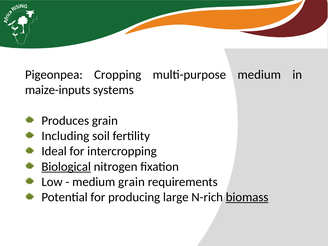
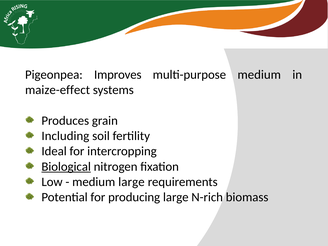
Cropping: Cropping -> Improves
maize-inputs: maize-inputs -> maize-effect
medium grain: grain -> large
biomass underline: present -> none
